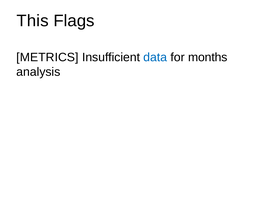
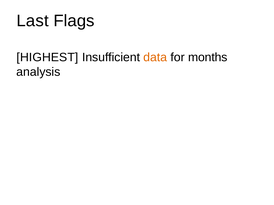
This: This -> Last
METRICS: METRICS -> HIGHEST
data colour: blue -> orange
